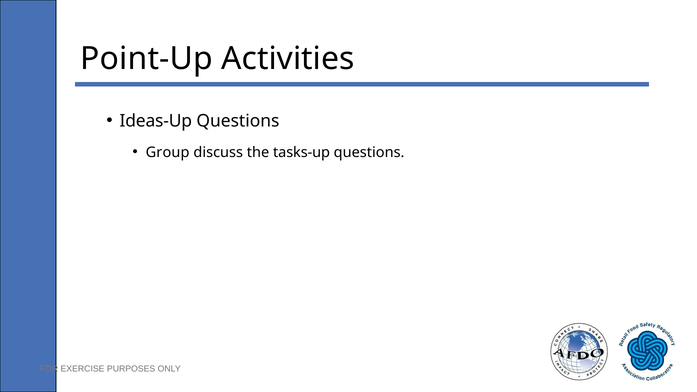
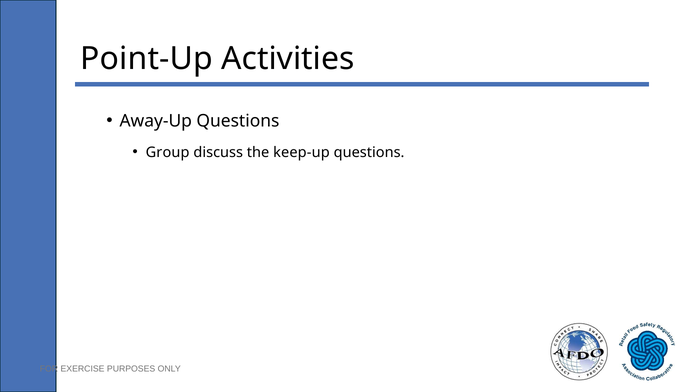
Ideas-Up: Ideas-Up -> Away-Up
tasks-up: tasks-up -> keep-up
